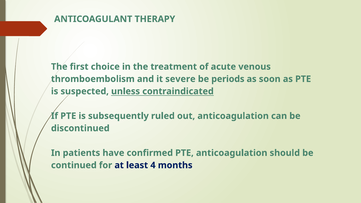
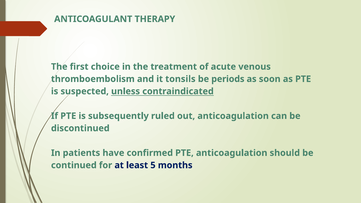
severe: severe -> tonsils
4: 4 -> 5
